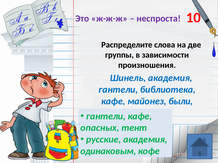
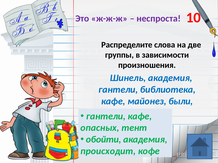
русские: русские -> обойти
одинаковым: одинаковым -> происходит
